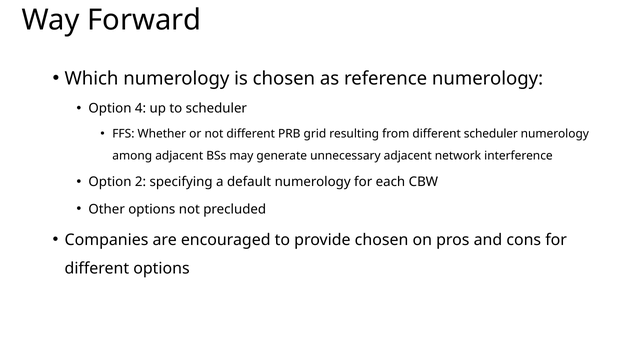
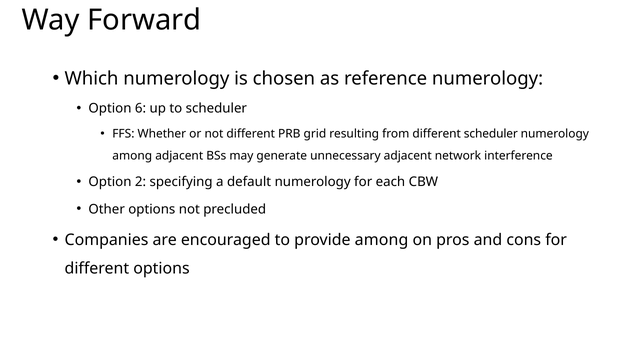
4: 4 -> 6
provide chosen: chosen -> among
